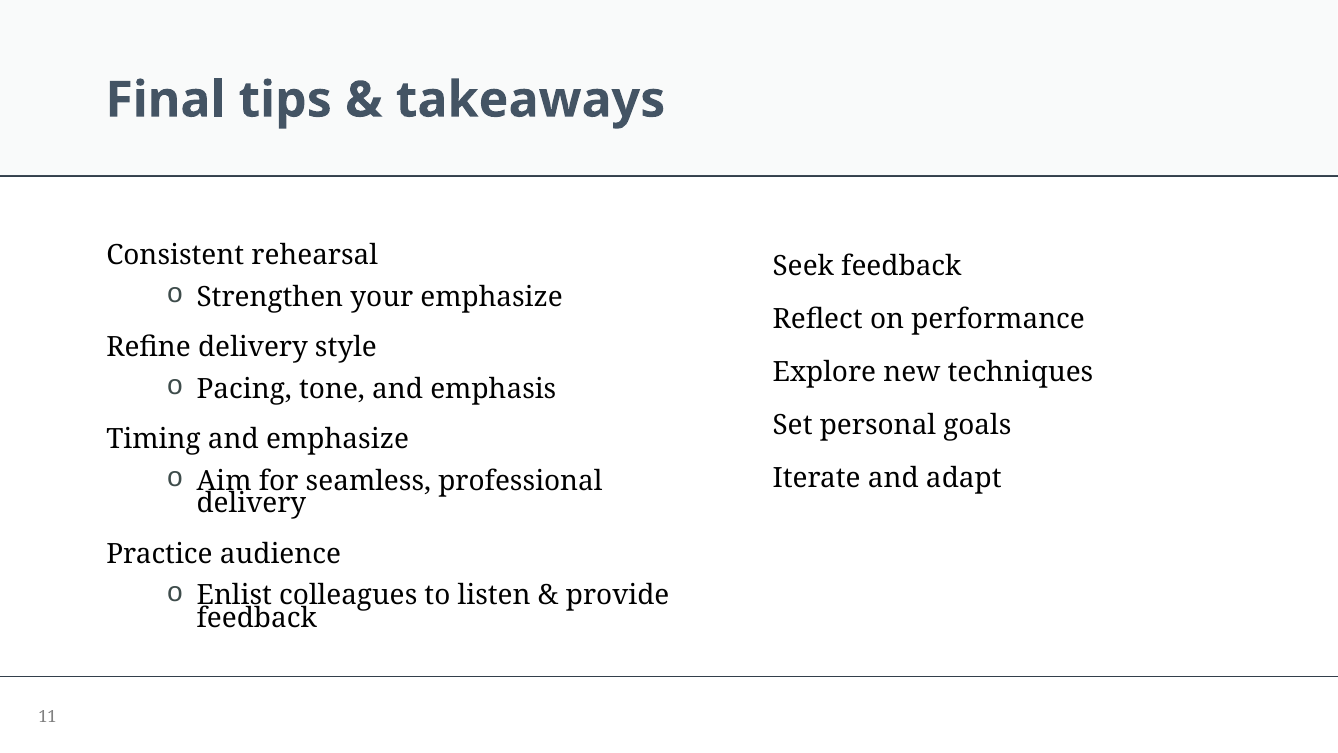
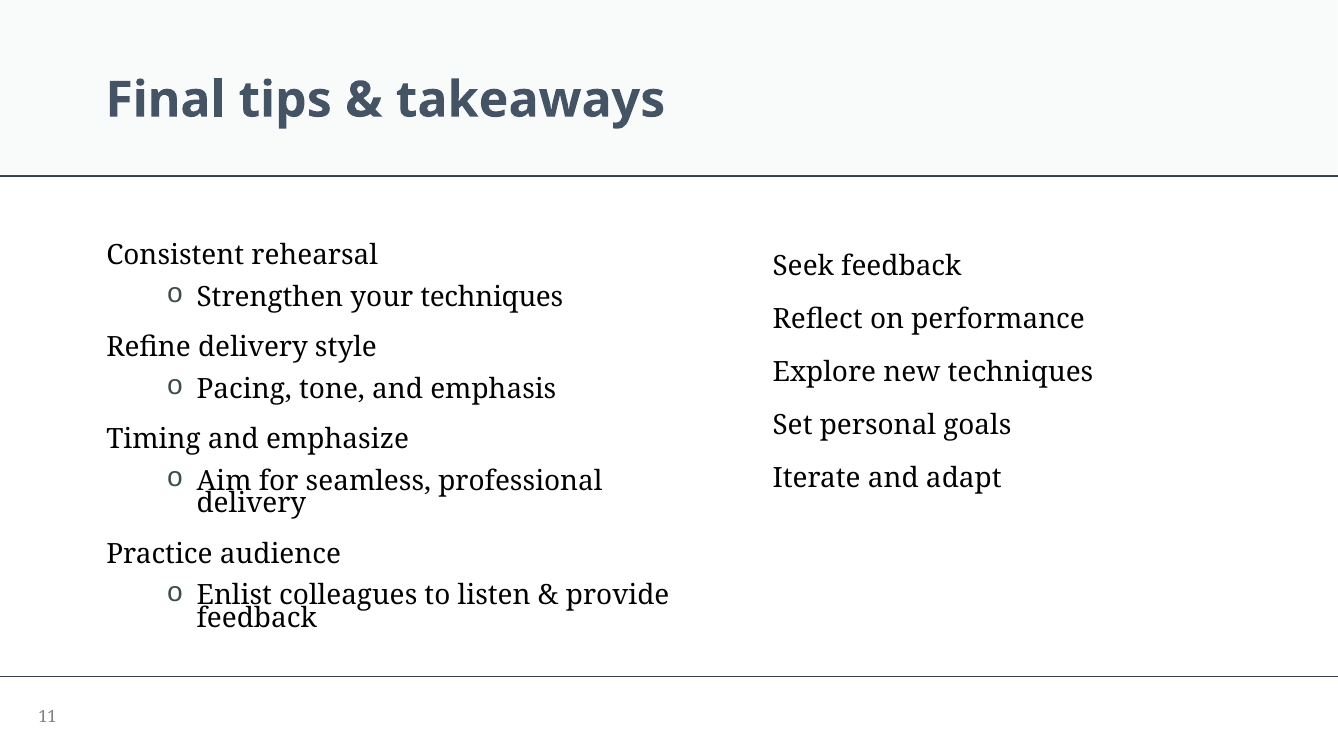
your emphasize: emphasize -> techniques
